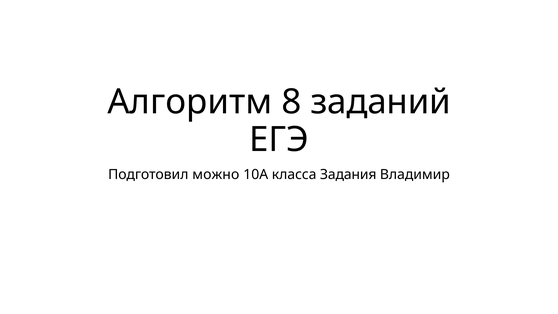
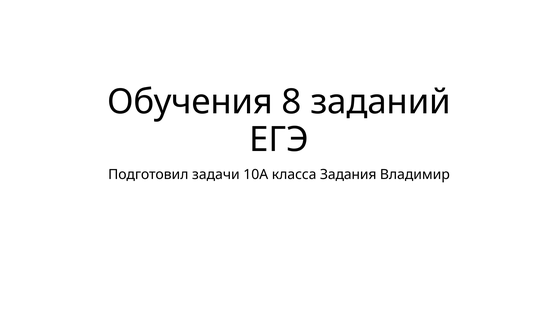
Алгоритм: Алгоритм -> Обучения
можно: можно -> задачи
